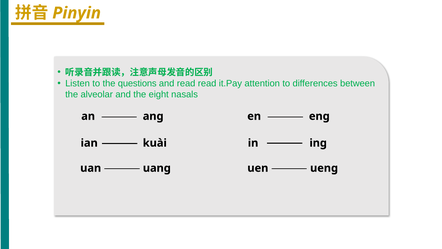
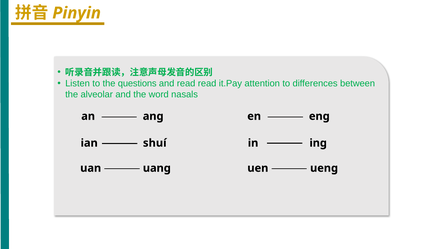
eight: eight -> word
kuài: kuài -> shuí
